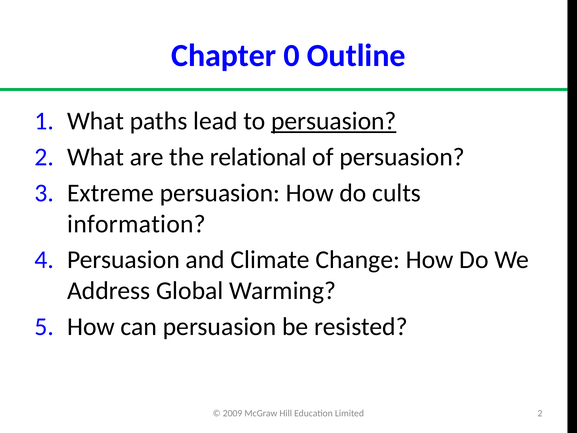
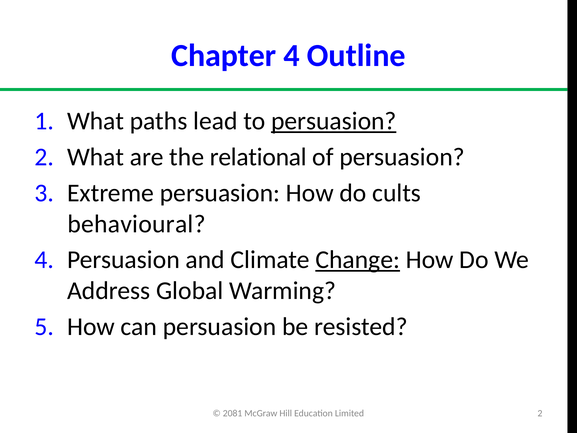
Chapter 0: 0 -> 4
information: information -> behavioural
Change underline: none -> present
2009: 2009 -> 2081
